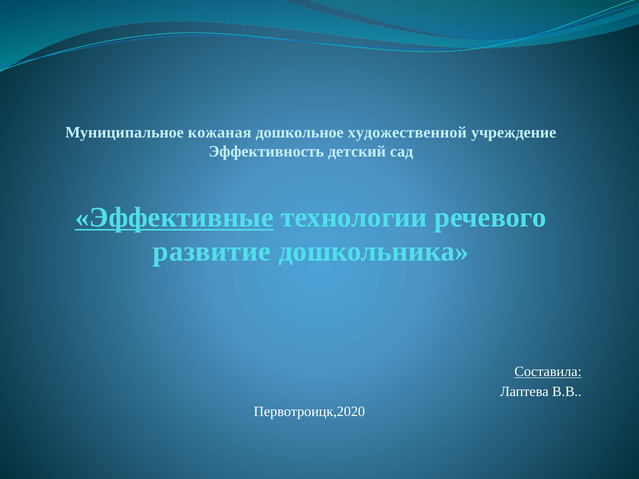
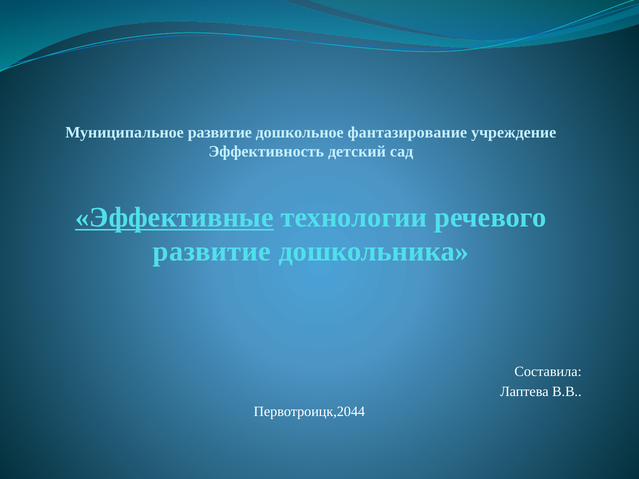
Муниципальное кожаная: кожаная -> развитие
художественной: художественной -> фантазирование
Составила underline: present -> none
Первотроицк,2020: Первотроицк,2020 -> Первотроицк,2044
